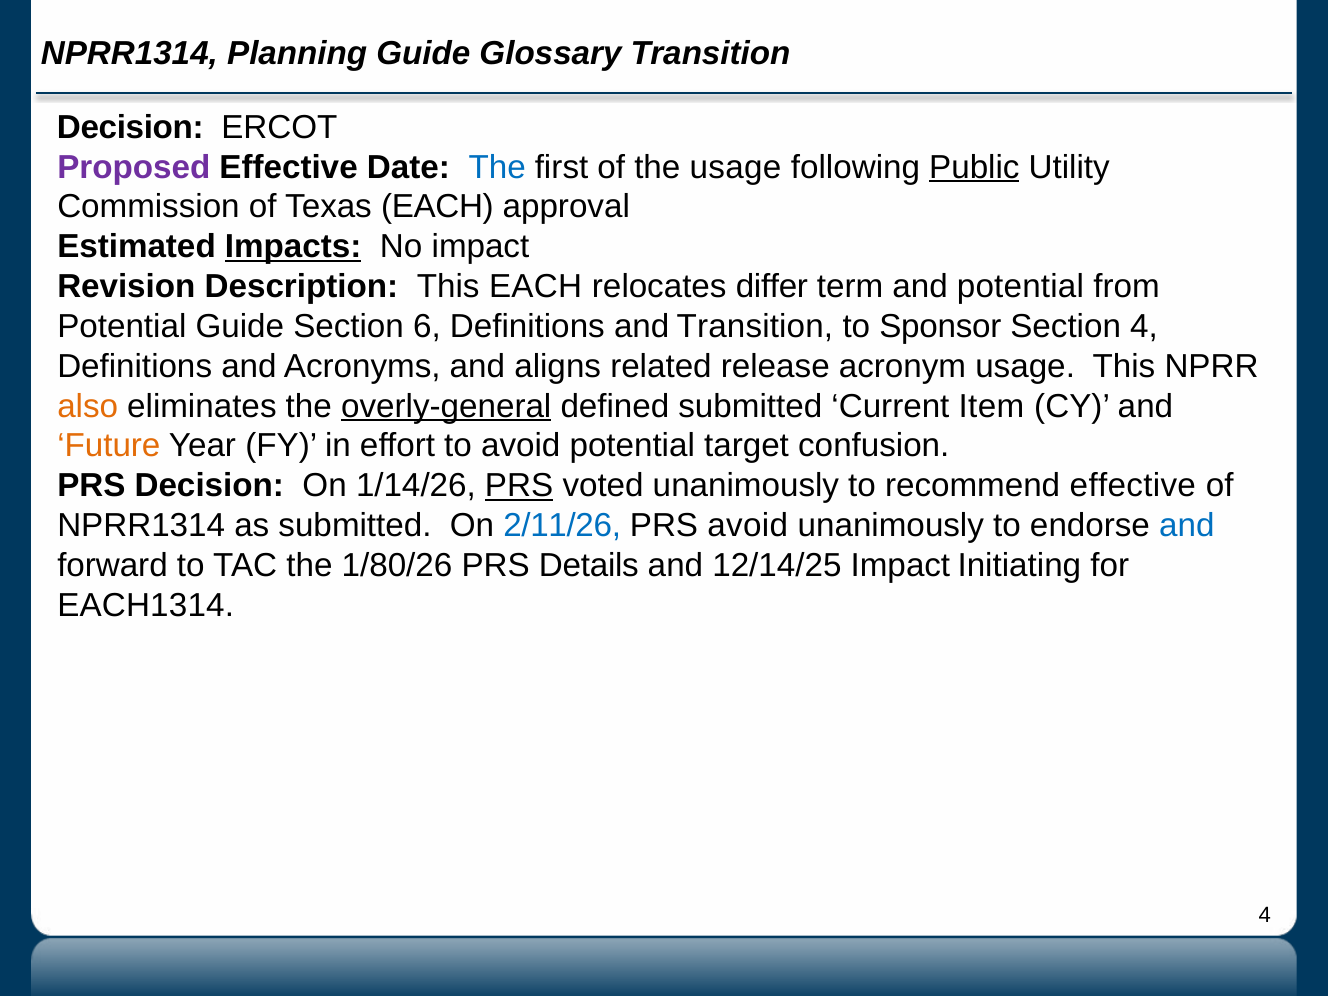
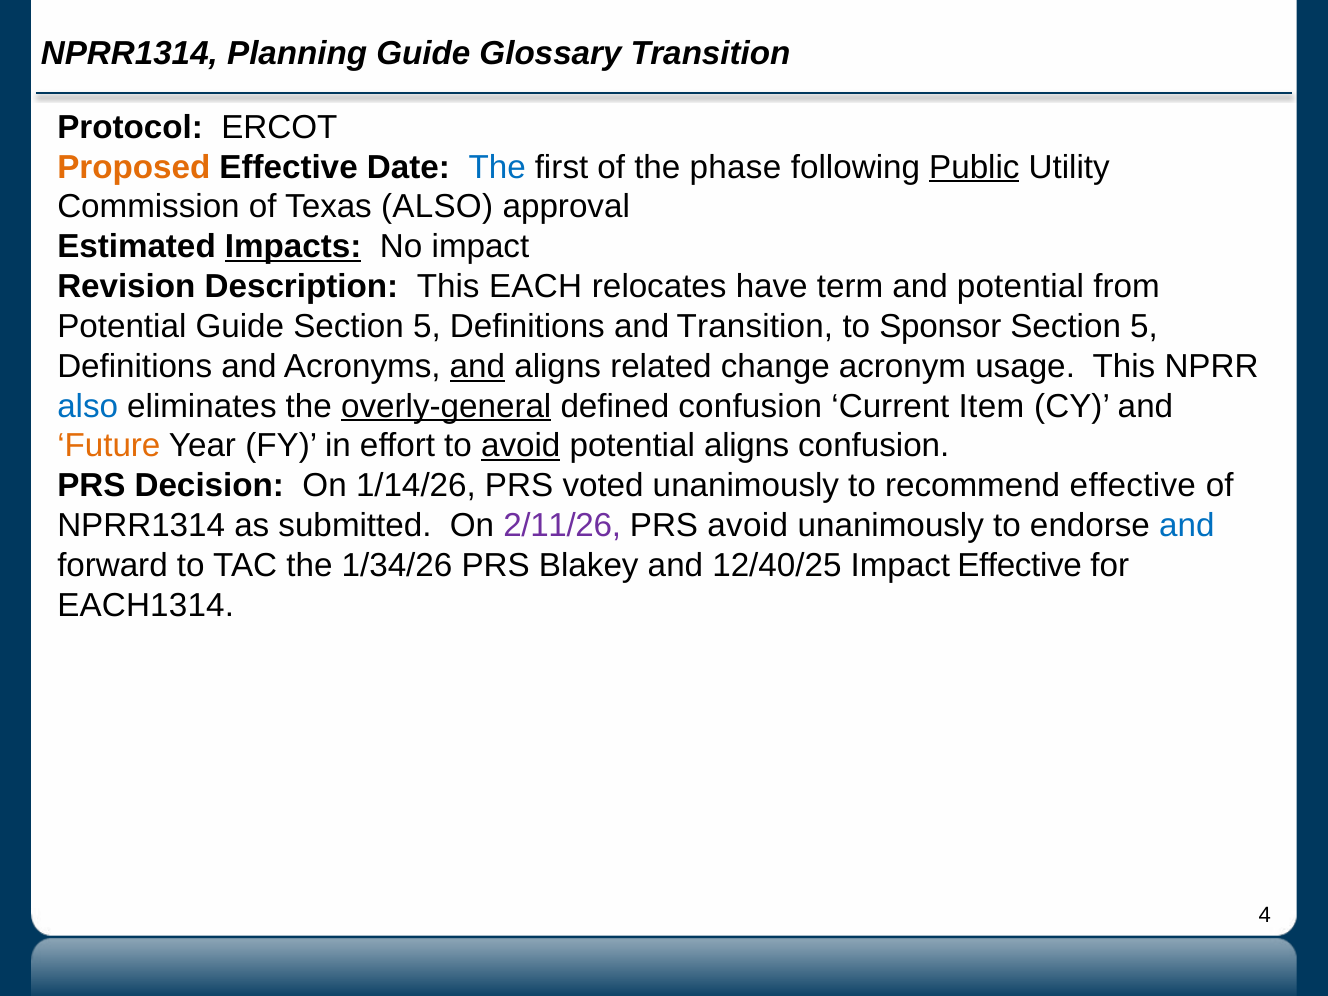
Decision at (130, 127): Decision -> Protocol
Proposed colour: purple -> orange
the usage: usage -> phase
Texas EACH: EACH -> ALSO
differ: differ -> have
Guide Section 6: 6 -> 5
4 at (1144, 326): 4 -> 5
and at (477, 366) underline: none -> present
release: release -> change
also at (88, 406) colour: orange -> blue
defined submitted: submitted -> confusion
avoid at (521, 446) underline: none -> present
potential target: target -> aligns
PRS at (519, 486) underline: present -> none
2/11/26 colour: blue -> purple
1/80/26: 1/80/26 -> 1/34/26
Details: Details -> Blakey
12/14/25: 12/14/25 -> 12/40/25
Impact Initiating: Initiating -> Effective
